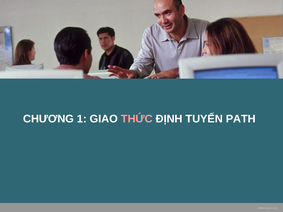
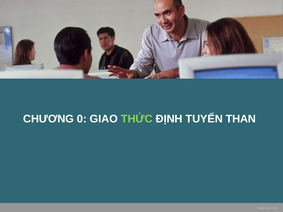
1: 1 -> 0
THỨC colour: pink -> light green
PATH: PATH -> THAN
